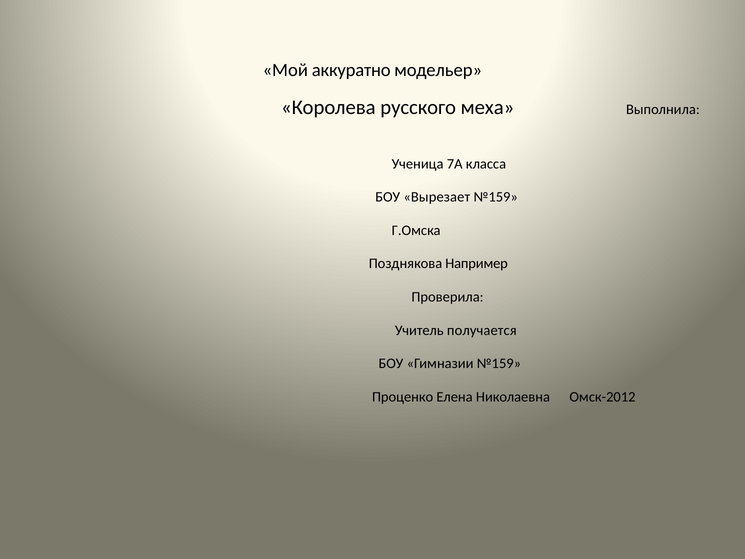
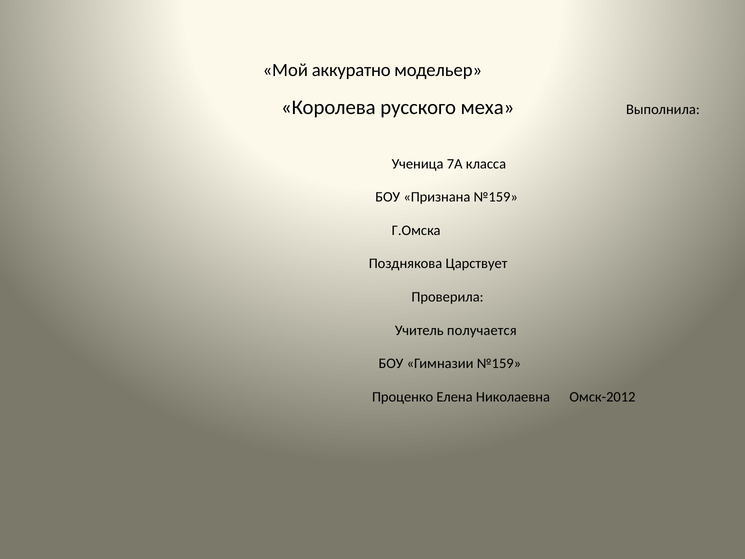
Вырезает: Вырезает -> Признана
Например: Например -> Царствует
